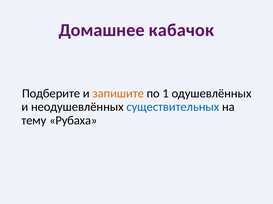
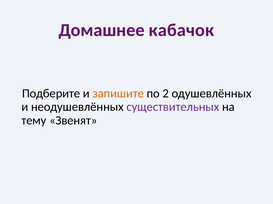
1: 1 -> 2
существительных colour: blue -> purple
Рубаха: Рубаха -> Звенят
